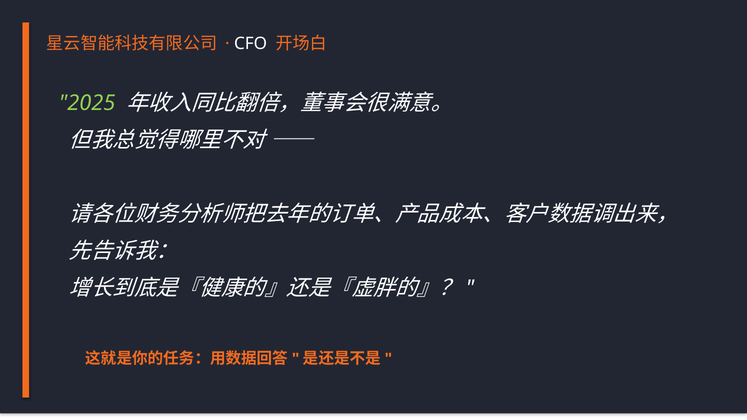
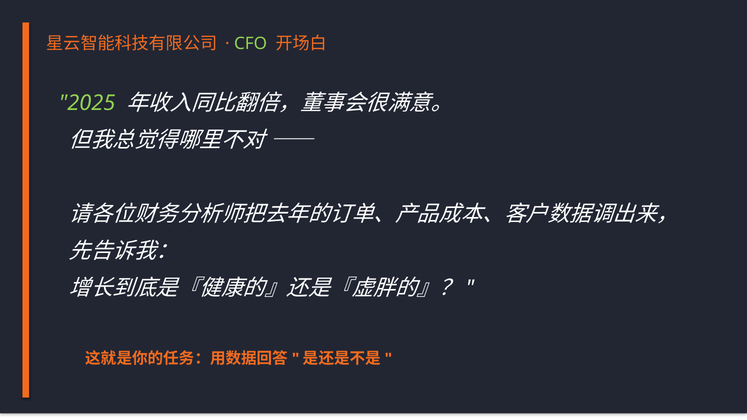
CFO colour: white -> light green
